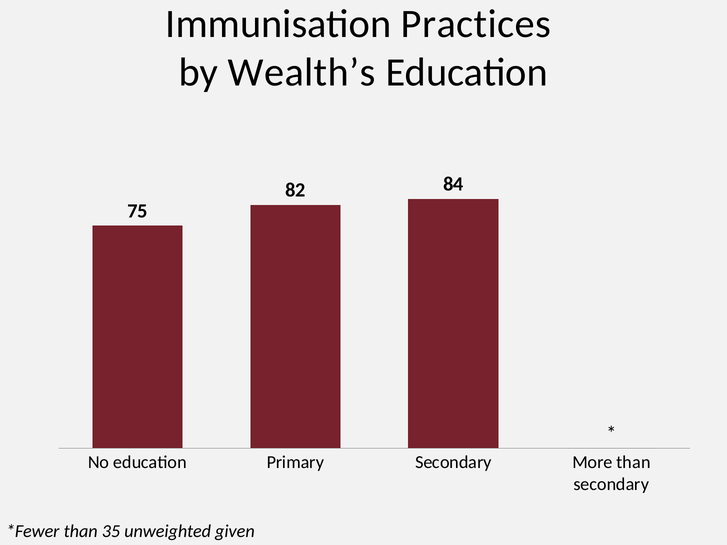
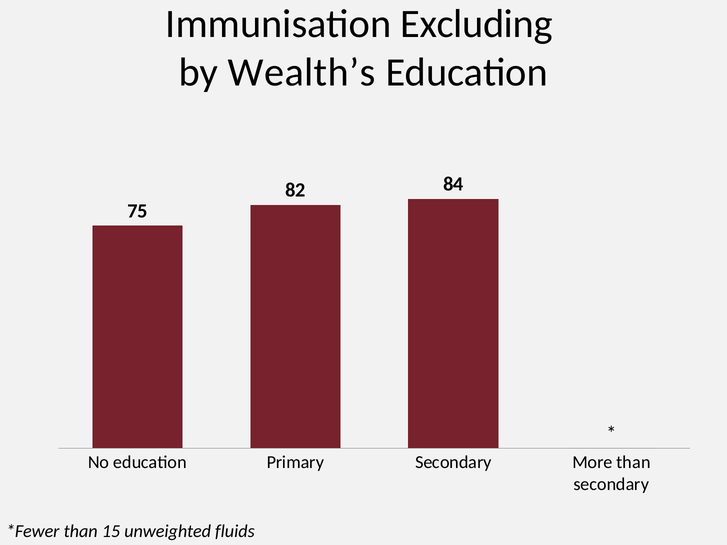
Practices: Practices -> Excluding
35: 35 -> 15
given: given -> fluids
